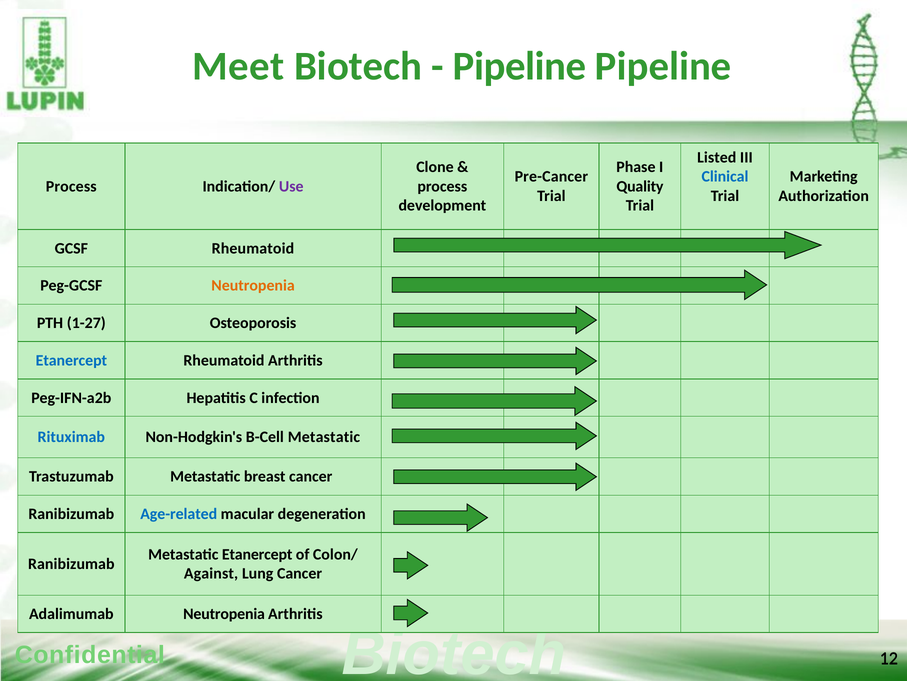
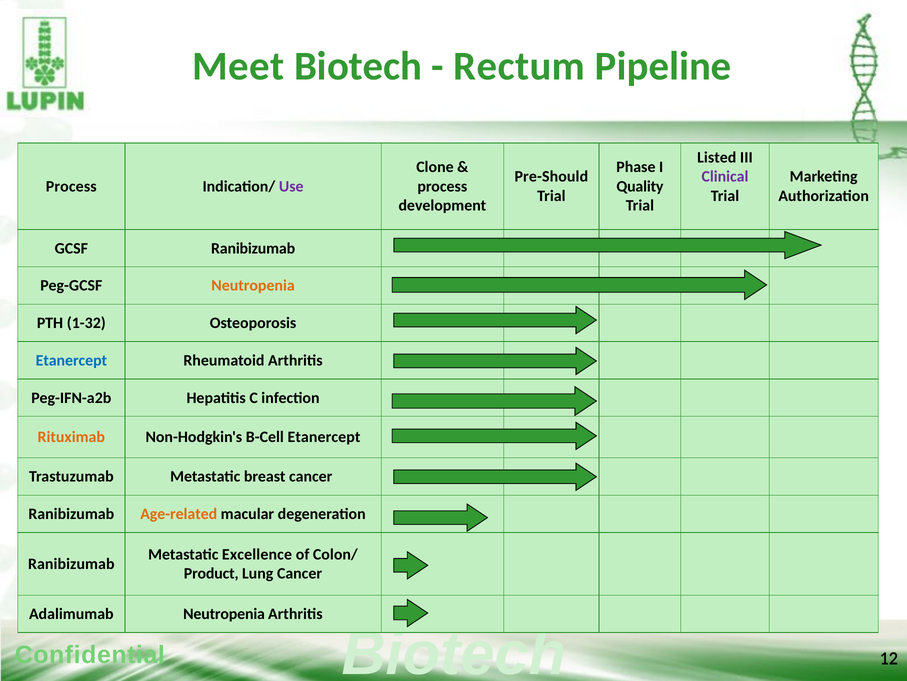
Pipeline at (520, 66): Pipeline -> Rectum
Pre-Cancer: Pre-Cancer -> Pre-Should
Clinical colour: blue -> purple
GCSF Rheumatoid: Rheumatoid -> Ranibizumab
1-27: 1-27 -> 1-32
Rituximab colour: blue -> orange
B-Cell Metastatic: Metastatic -> Etanercept
Age-related colour: blue -> orange
Metastatic Etanercept: Etanercept -> Excellence
Against: Against -> Product
